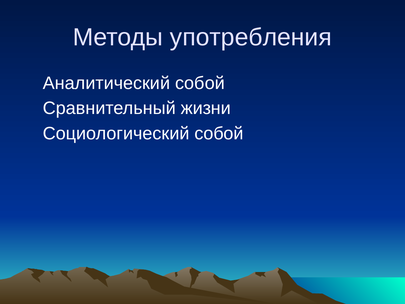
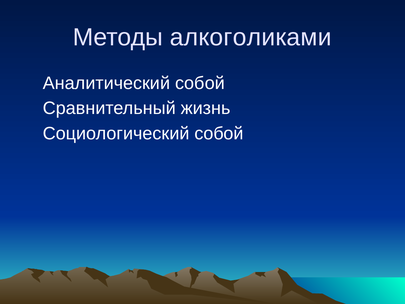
употребления: употребления -> алкоголиками
жизни: жизни -> жизнь
